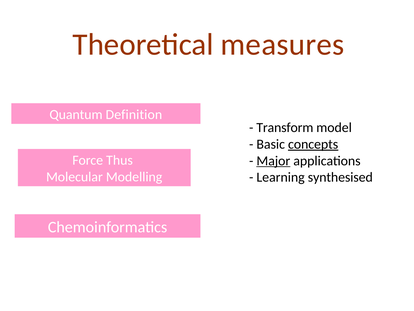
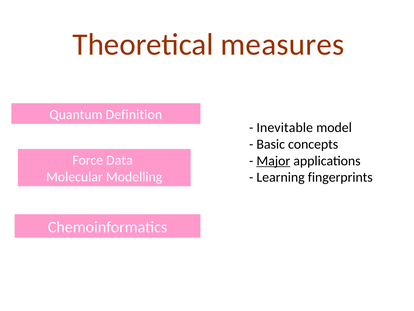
Transform: Transform -> Inevitable
concepts underline: present -> none
Thus: Thus -> Data
synthesised: synthesised -> fingerprints
